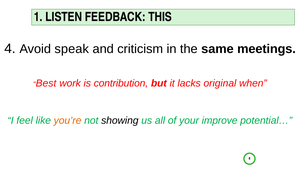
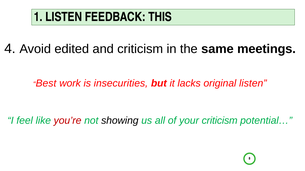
speak: speak -> edited
contribution: contribution -> insecurities
original when: when -> listen
you’re colour: orange -> red
your improve: improve -> criticism
